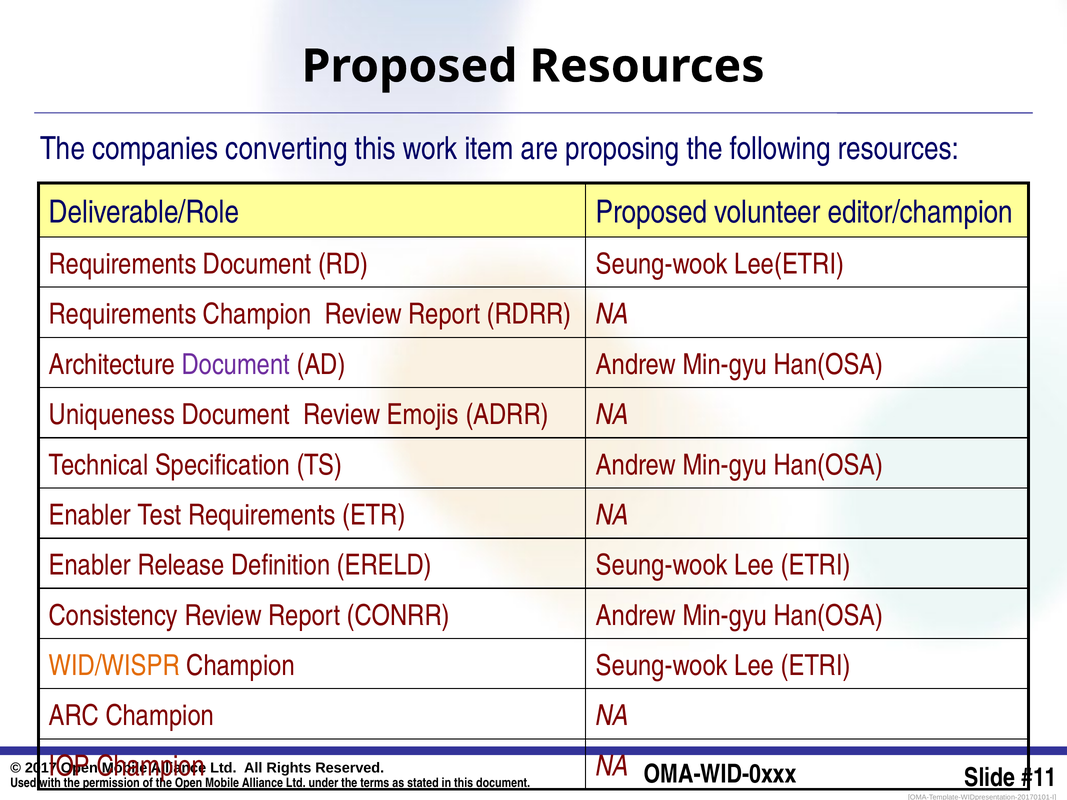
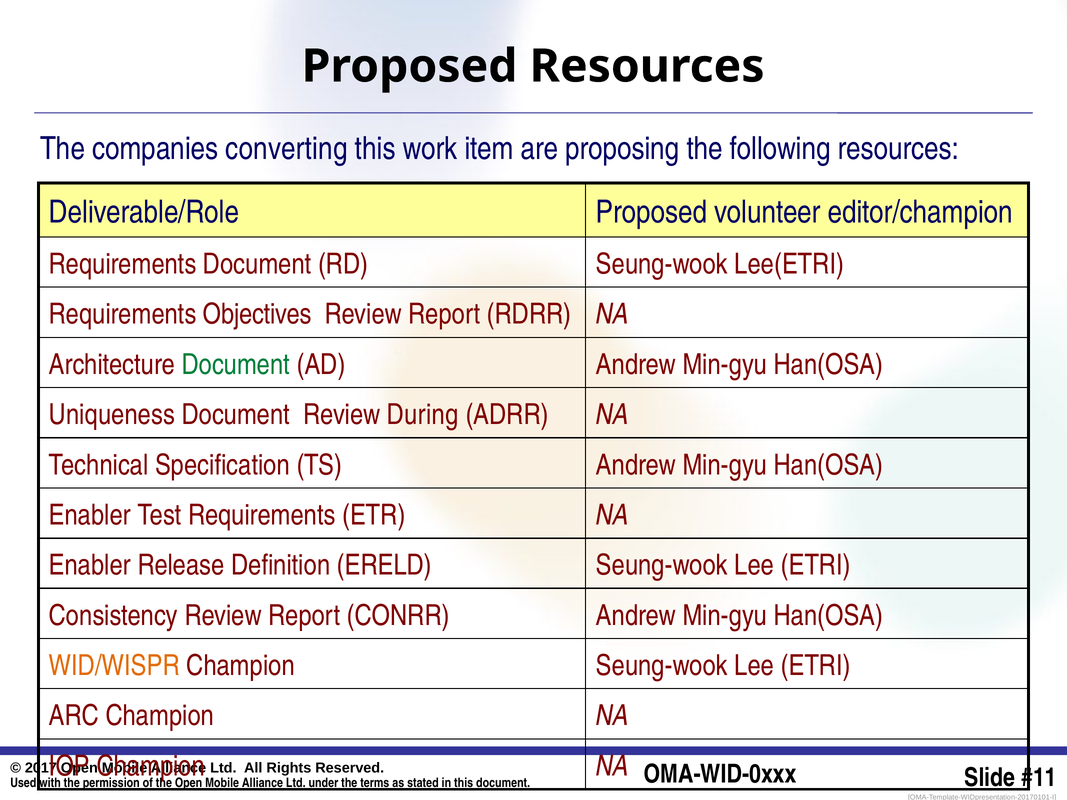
Requirements Champion: Champion -> Objectives
Document at (236, 365) colour: purple -> green
Emojis: Emojis -> During
